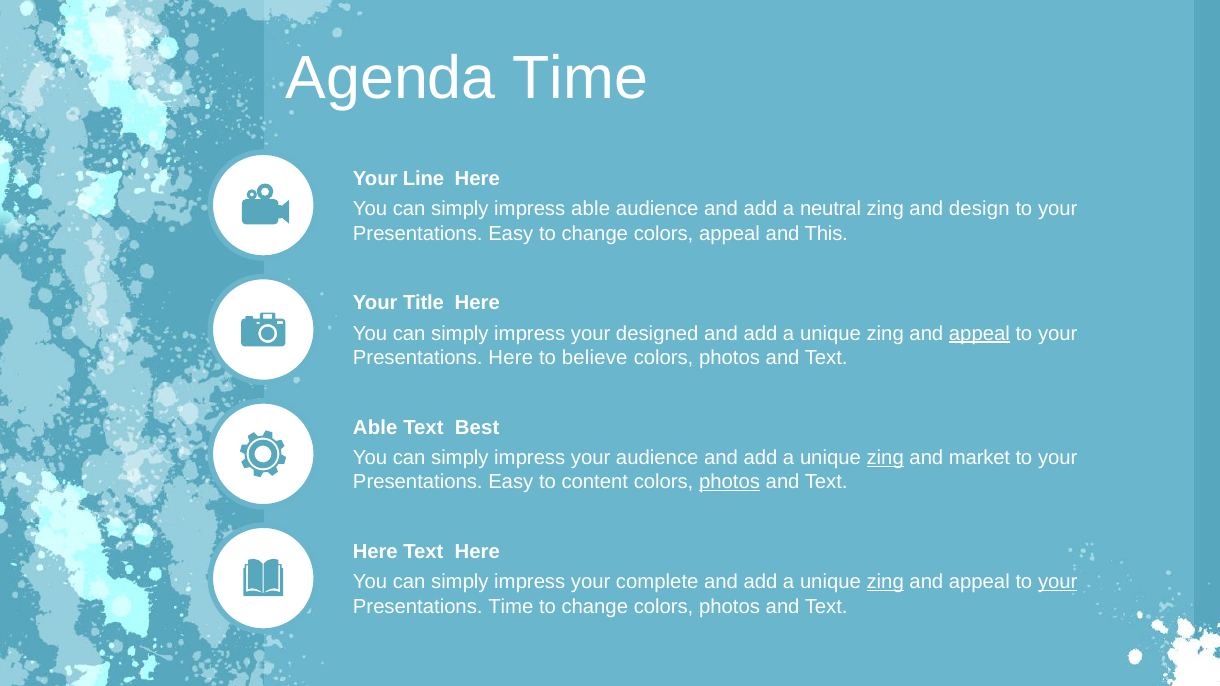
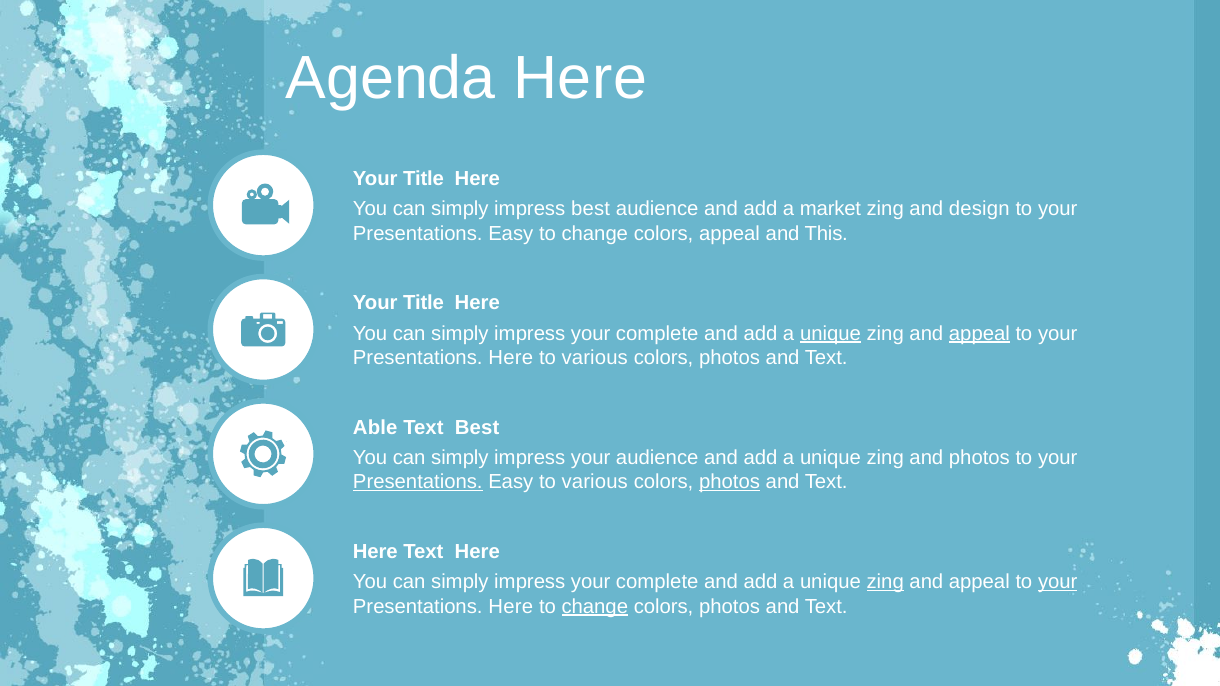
Agenda Time: Time -> Here
Line at (424, 179): Line -> Title
impress able: able -> best
neutral: neutral -> market
designed at (657, 333): designed -> complete
unique at (830, 333) underline: none -> present
believe at (595, 358): believe -> various
zing at (885, 458) underline: present -> none
and market: market -> photos
Presentations at (418, 482) underline: none -> present
Easy to content: content -> various
Time at (511, 607): Time -> Here
change at (595, 607) underline: none -> present
